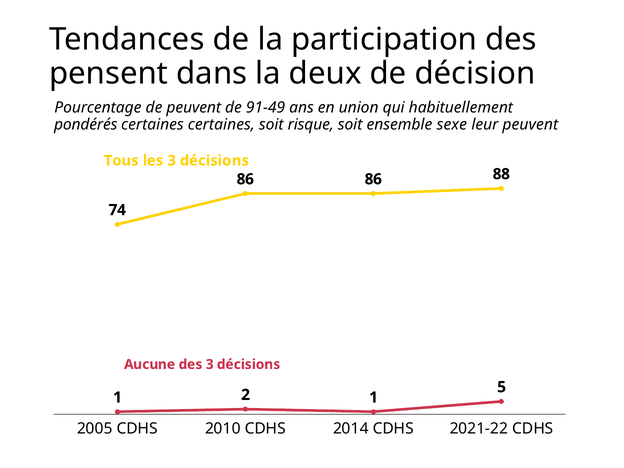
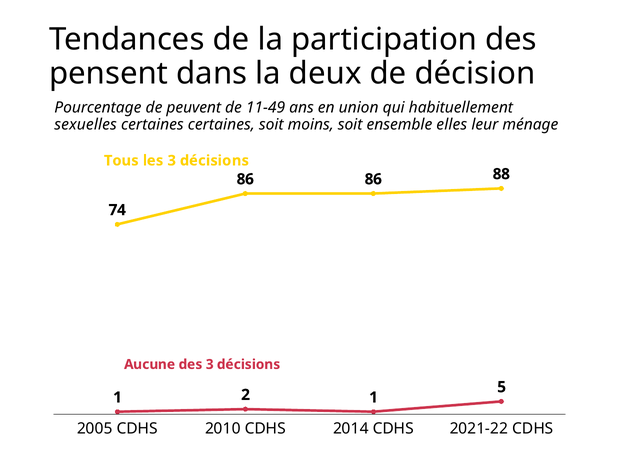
91-49: 91-49 -> 11-49
pondérés: pondérés -> sexuelles
risque: risque -> moins
sexe: sexe -> elles
leur peuvent: peuvent -> ménage
